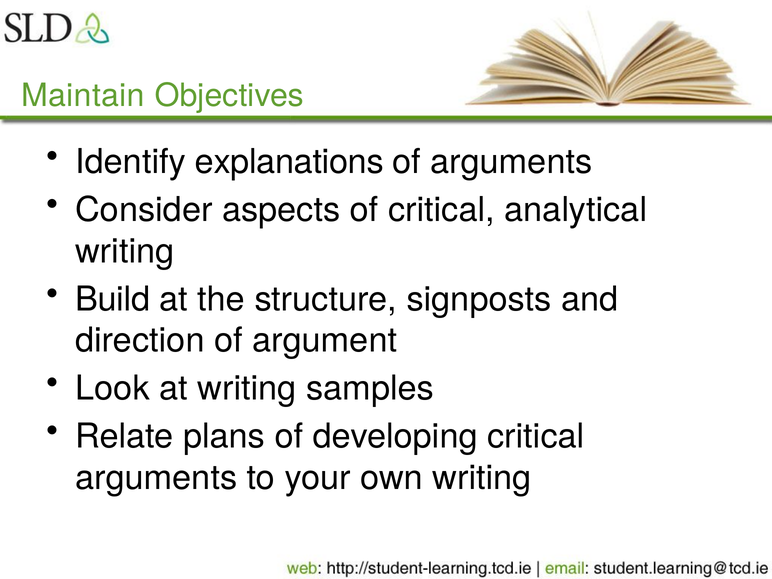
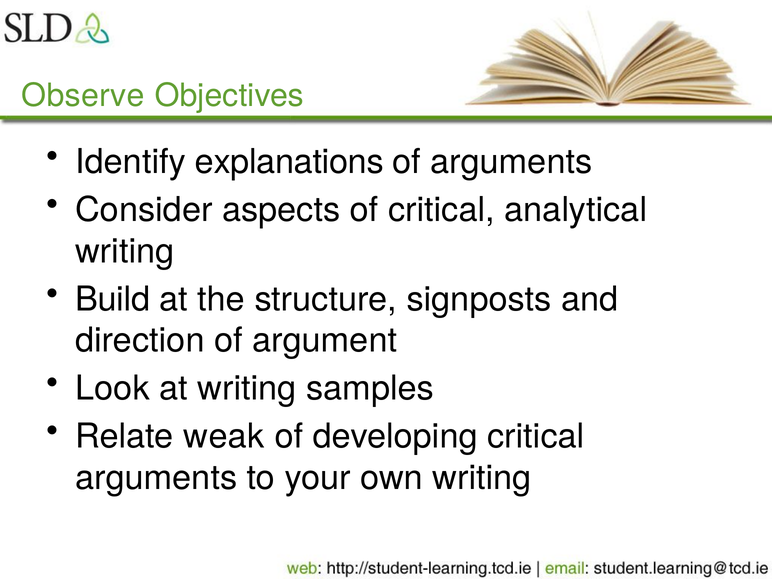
Maintain: Maintain -> Observe
plans: plans -> weak
